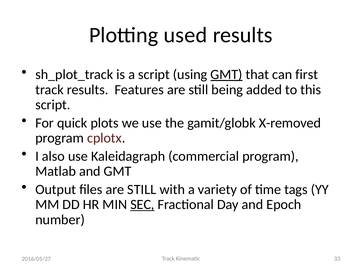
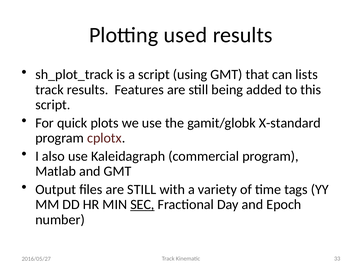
GMT at (226, 75) underline: present -> none
first: first -> lists
X-removed: X-removed -> X-standard
